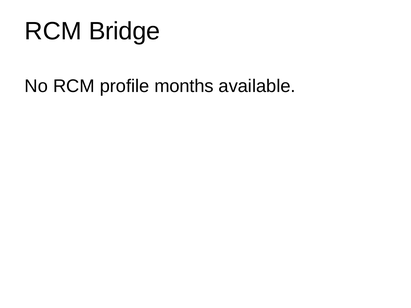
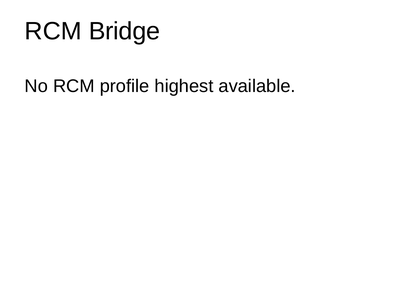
months: months -> highest
